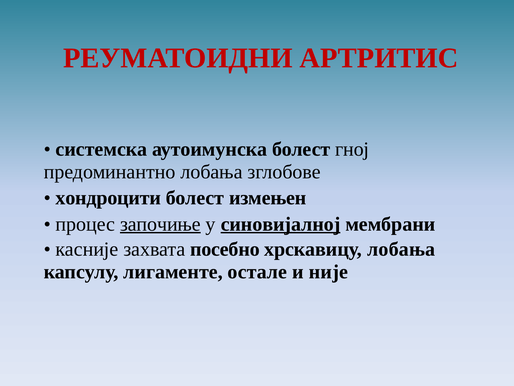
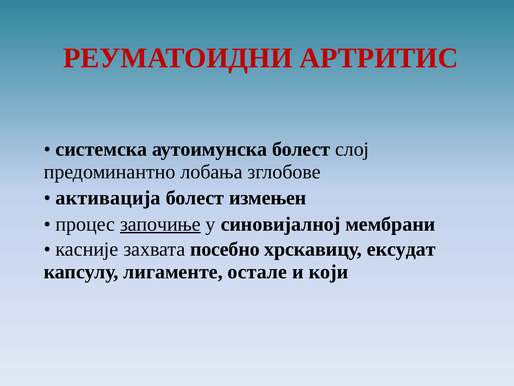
гној: гној -> слој
хондроцити: хондроцити -> активација
синовијалној underline: present -> none
хрскавицу лобања: лобања -> ексудат
није: није -> који
